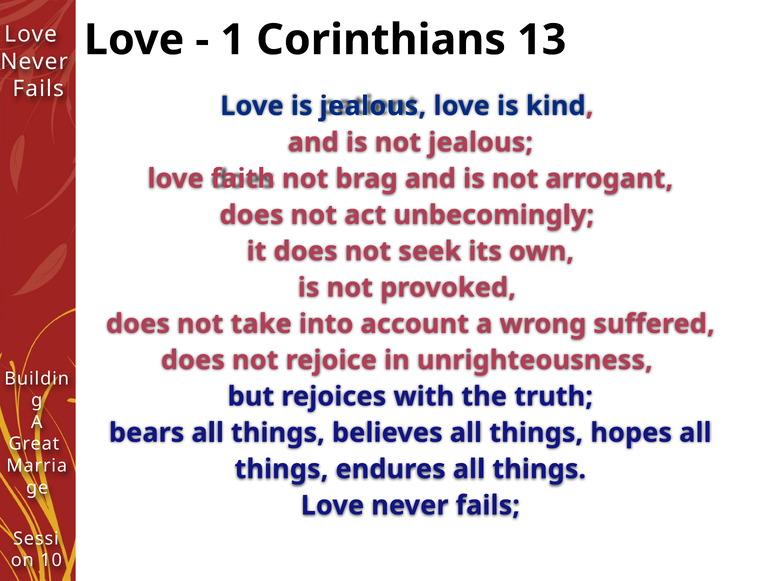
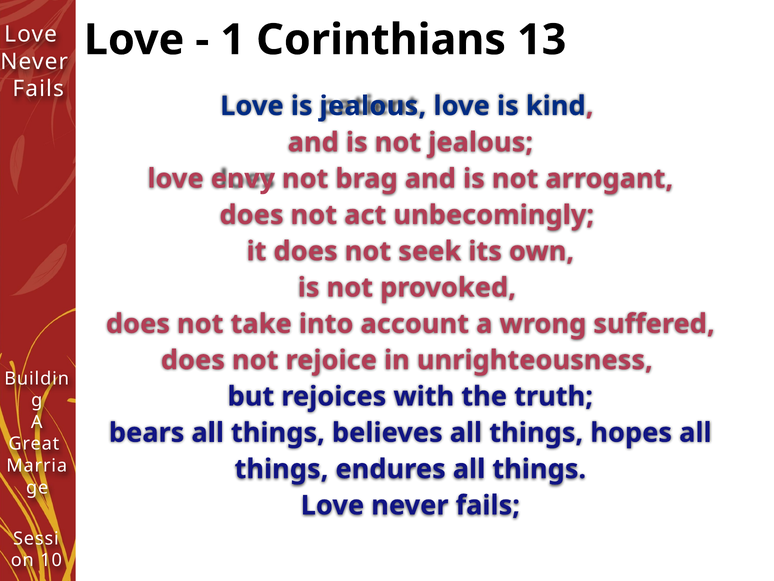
faith: faith -> envy
